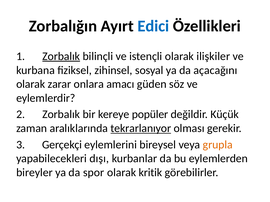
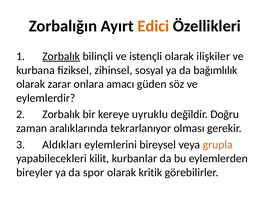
Edici colour: blue -> orange
açacağını: açacağını -> bağımlılık
popüler: popüler -> uyruklu
Küçük: Küçük -> Doğru
tekrarlanıyor underline: present -> none
Gerçekçi: Gerçekçi -> Aldıkları
dışı: dışı -> kilit
